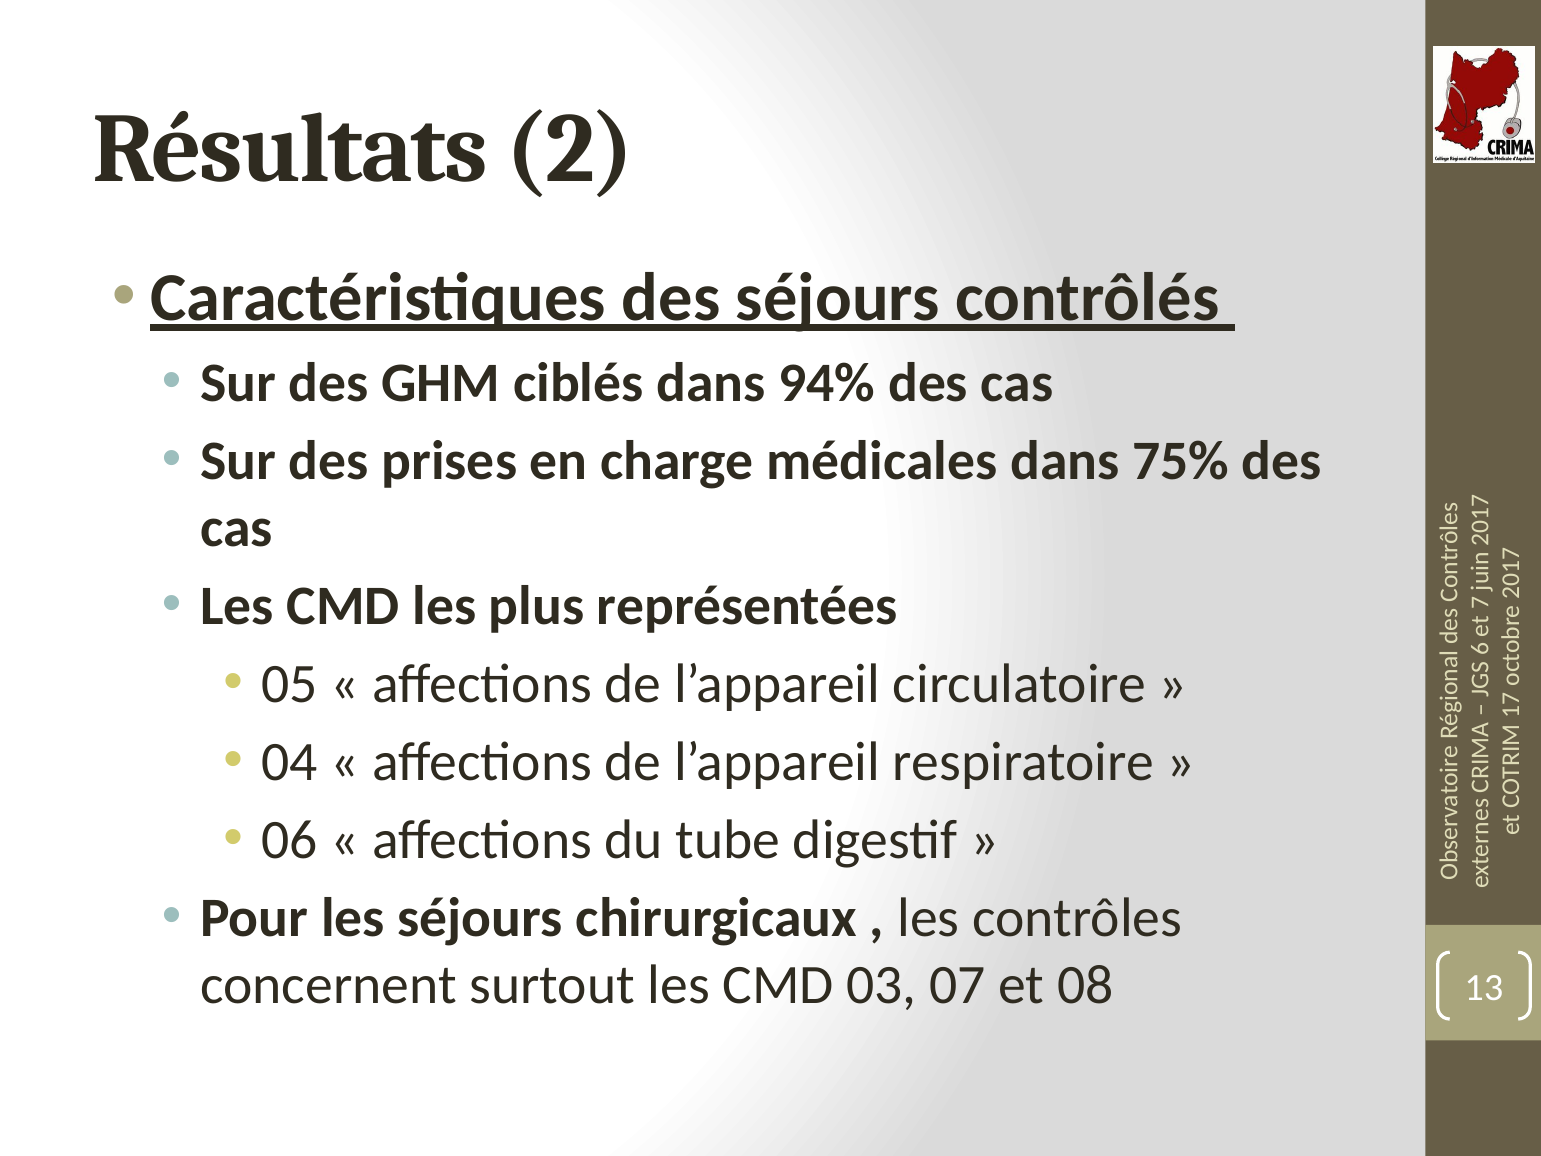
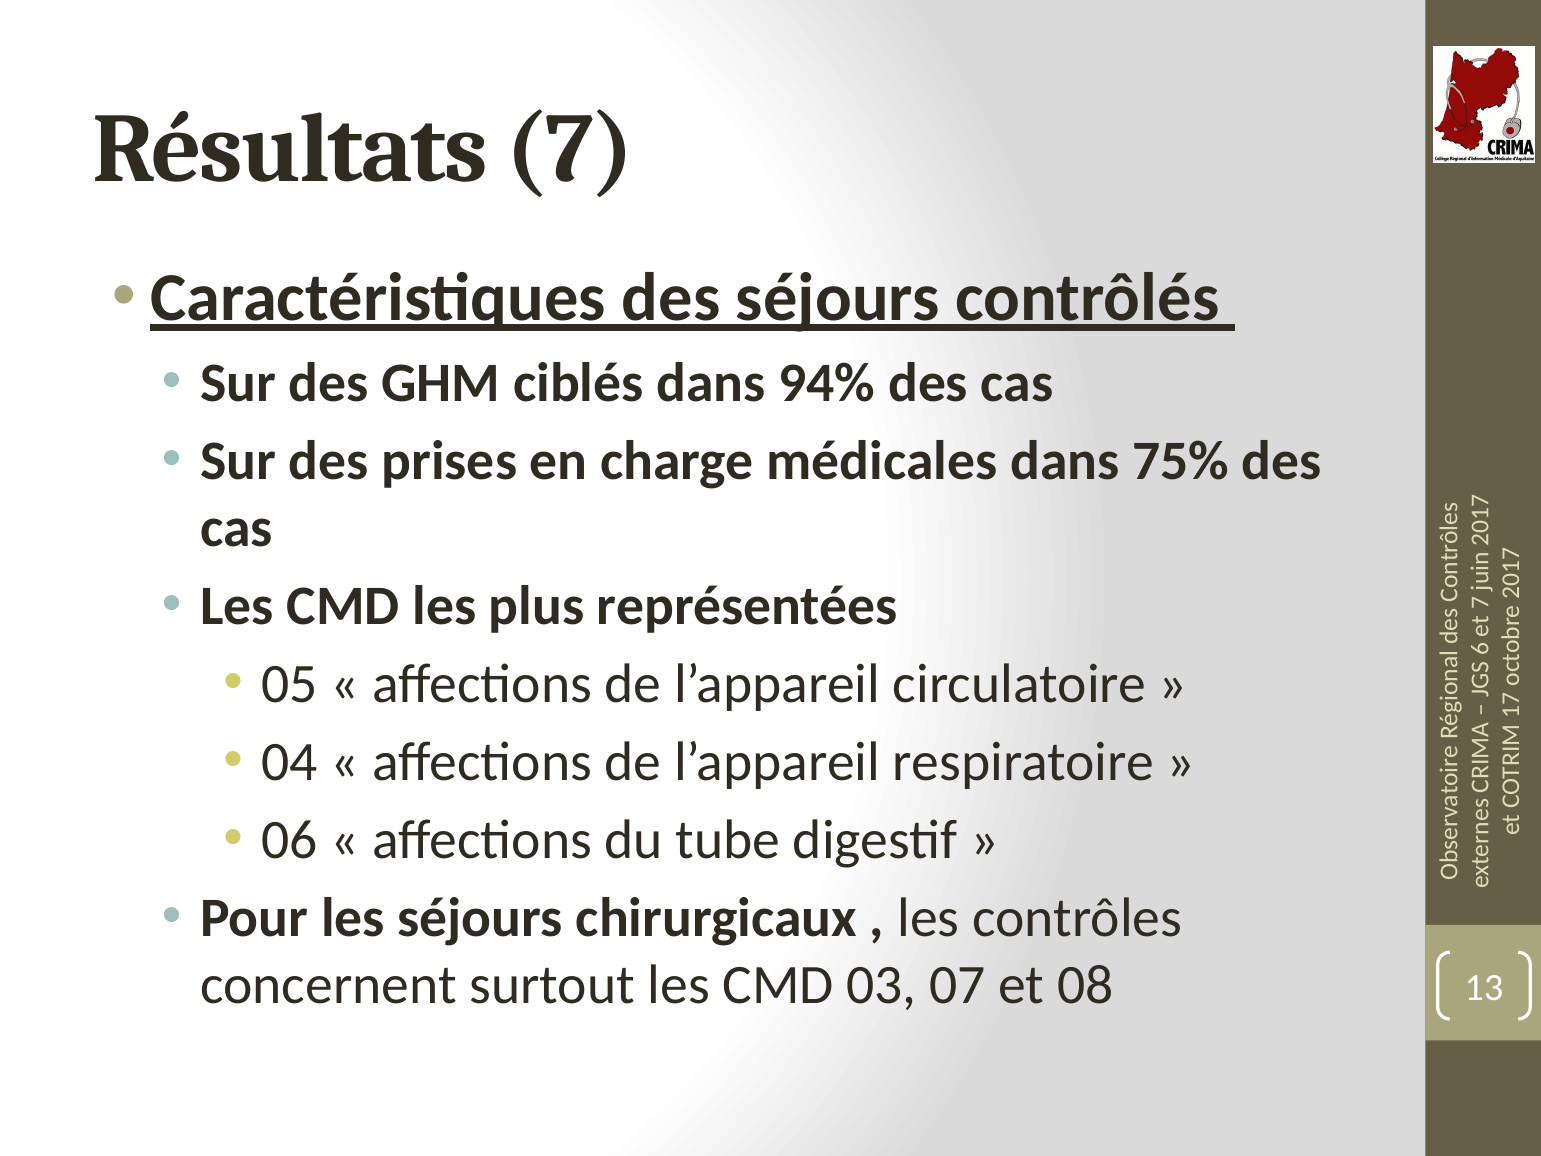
Résultats 2: 2 -> 7
